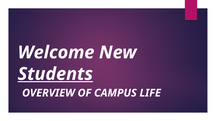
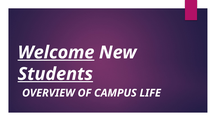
Welcome underline: none -> present
